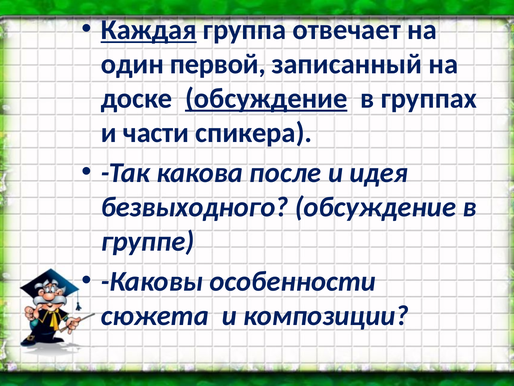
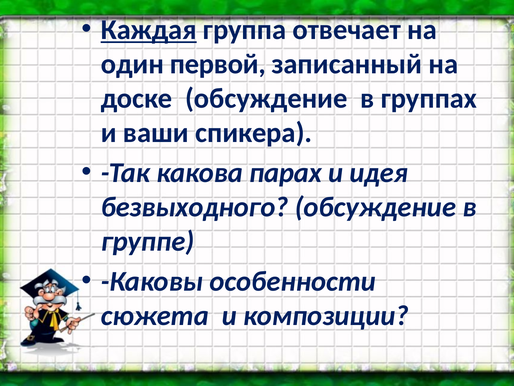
обсуждение at (266, 98) underline: present -> none
части: части -> ваши
после: после -> парах
